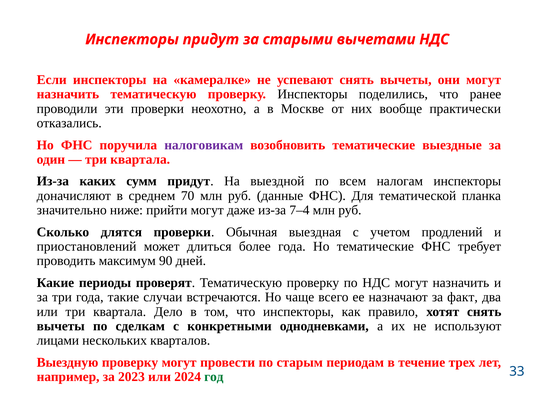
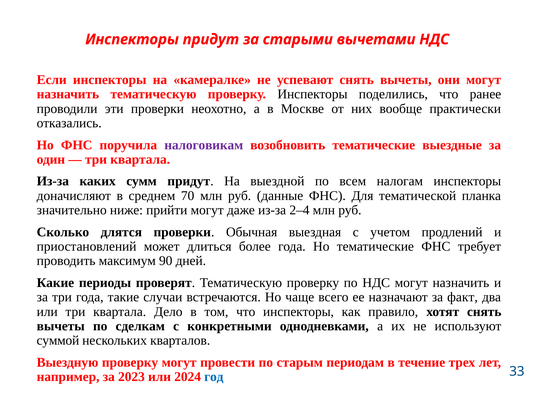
7–4: 7–4 -> 2–4
лицами: лицами -> суммой
год colour: green -> blue
